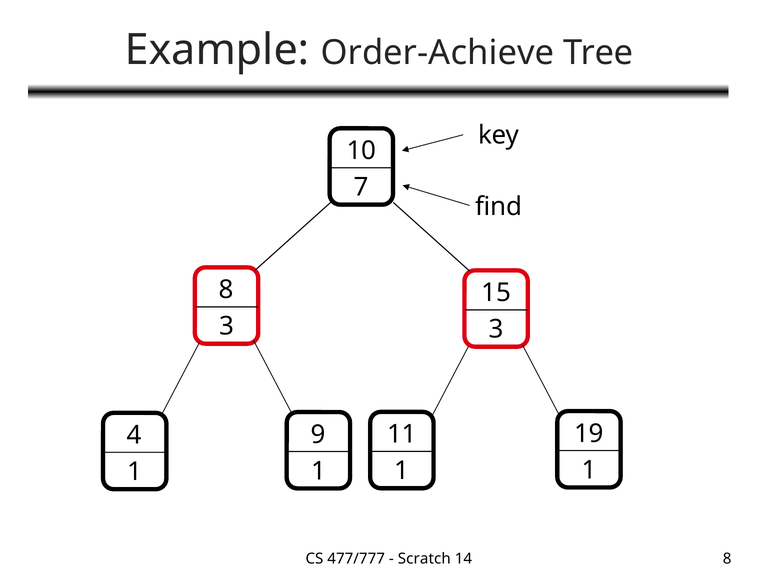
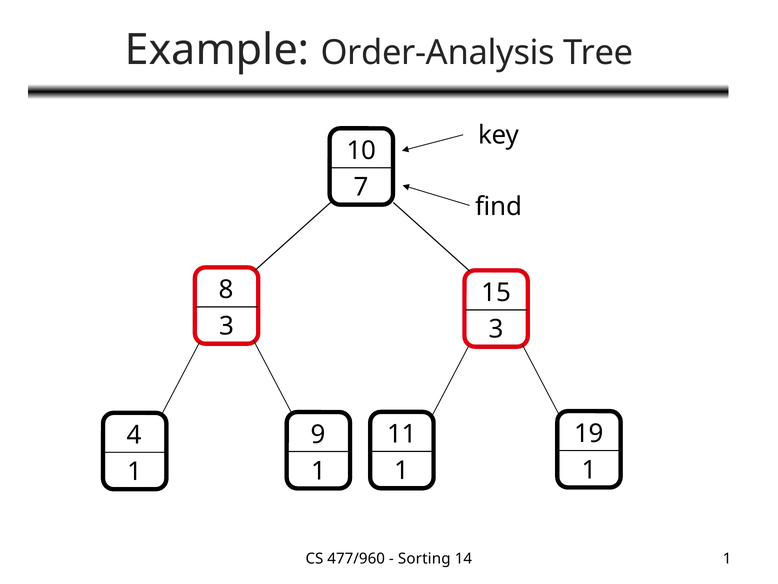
Order-Achieve: Order-Achieve -> Order-Analysis
477/777: 477/777 -> 477/960
Scratch: Scratch -> Sorting
14 8: 8 -> 1
